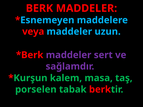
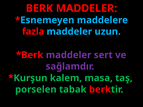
veya: veya -> fazla
